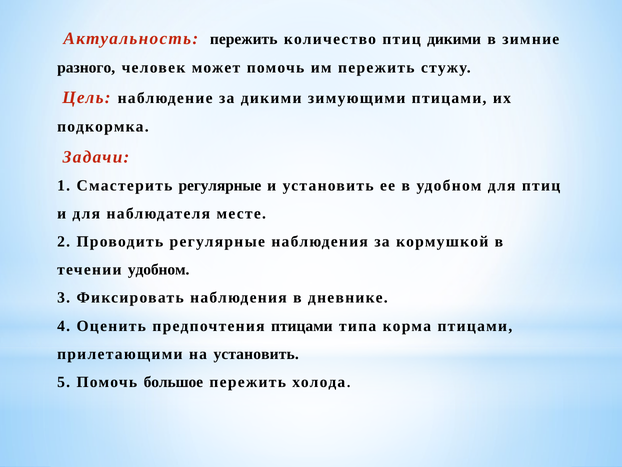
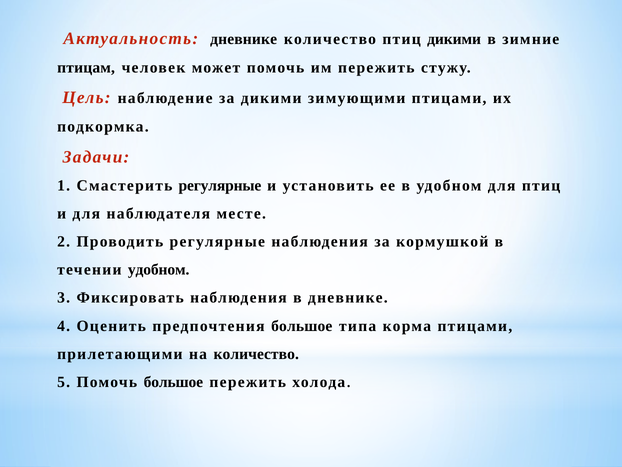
Актуальность пережить: пережить -> дневнике
разного: разного -> птицам
предпочтения птицами: птицами -> большое
на установить: установить -> количество
